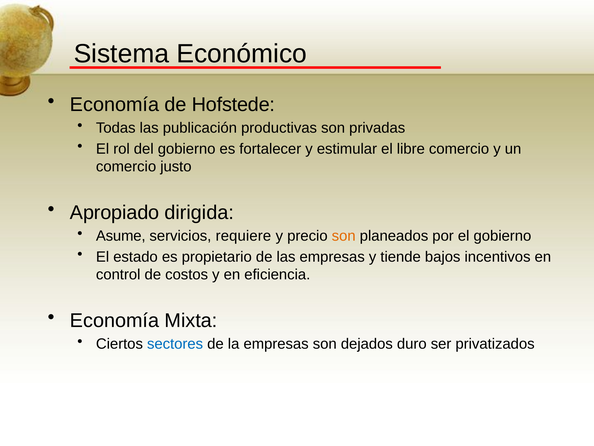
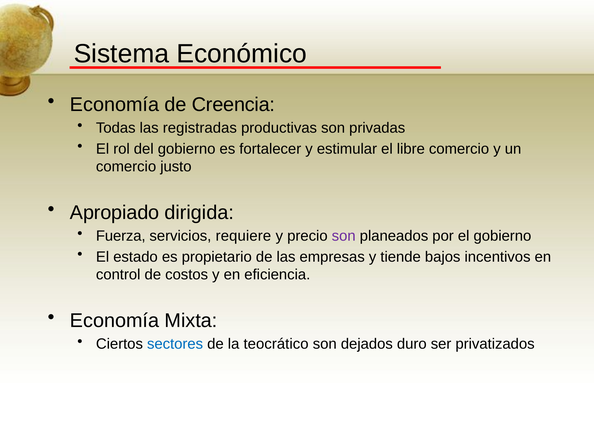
Hofstede: Hofstede -> Creencia
publicación: publicación -> registradas
Asume: Asume -> Fuerza
son at (344, 236) colour: orange -> purple
la empresas: empresas -> teocrático
